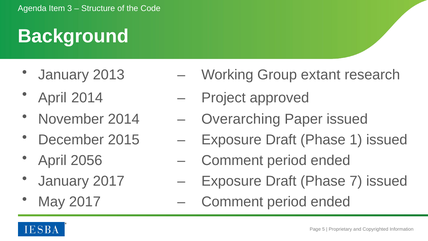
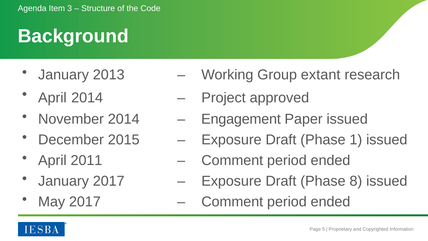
Overarching: Overarching -> Engagement
2056: 2056 -> 2011
7: 7 -> 8
